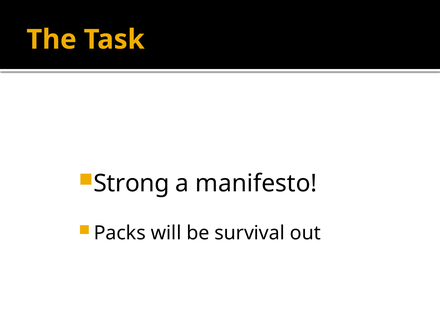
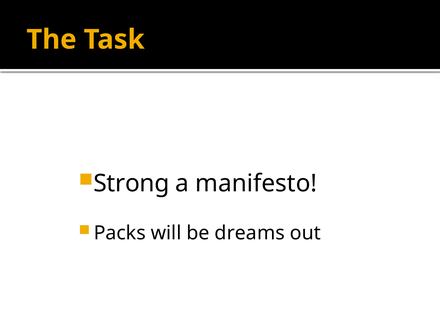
survival: survival -> dreams
